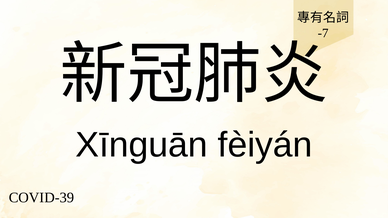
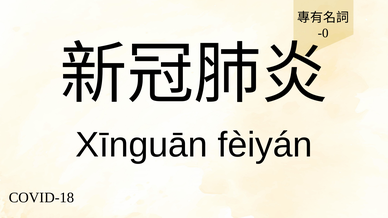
-7: -7 -> -0
COVID-39: COVID-39 -> COVID-18
